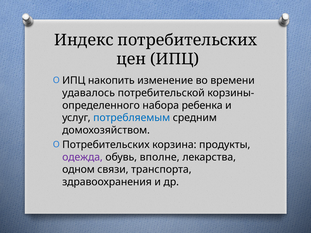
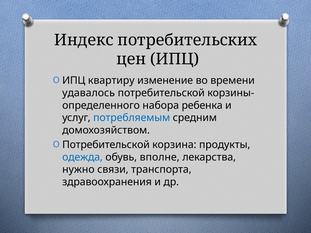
накопить: накопить -> квартиру
Потребительских at (106, 145): Потребительских -> Потребительской
одежда colour: purple -> blue
одном: одном -> нужно
